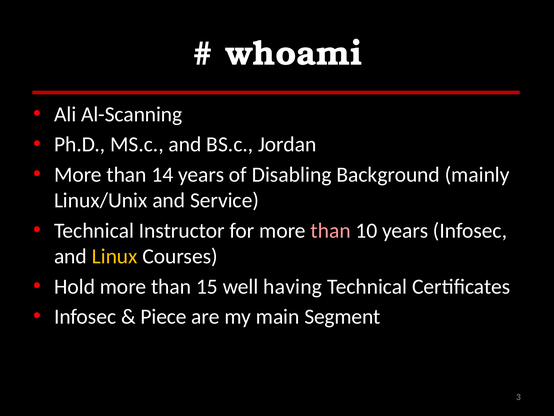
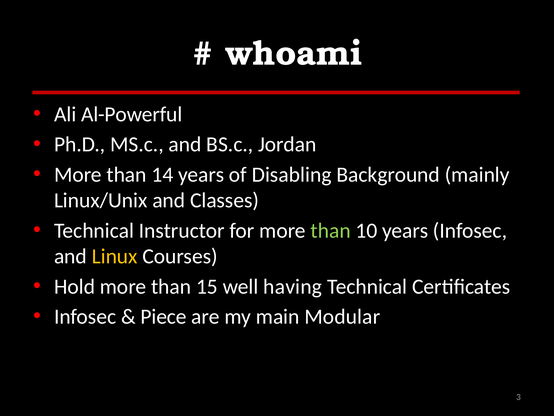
Al-Scanning: Al-Scanning -> Al-Powerful
Service: Service -> Classes
than at (331, 230) colour: pink -> light green
Segment: Segment -> Modular
